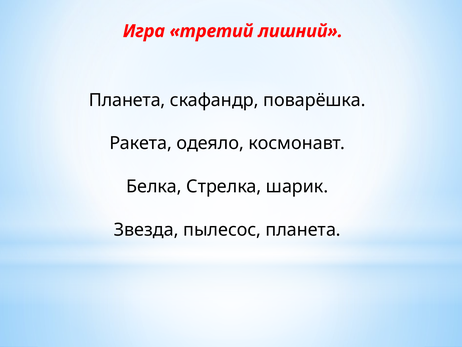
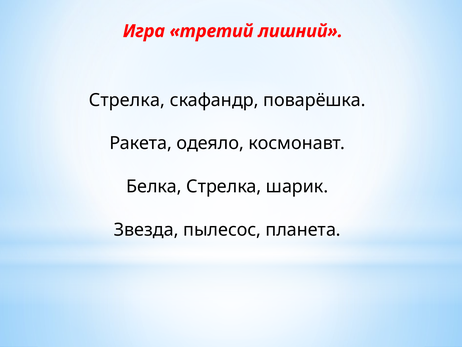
Планета at (127, 100): Планета -> Стрелка
